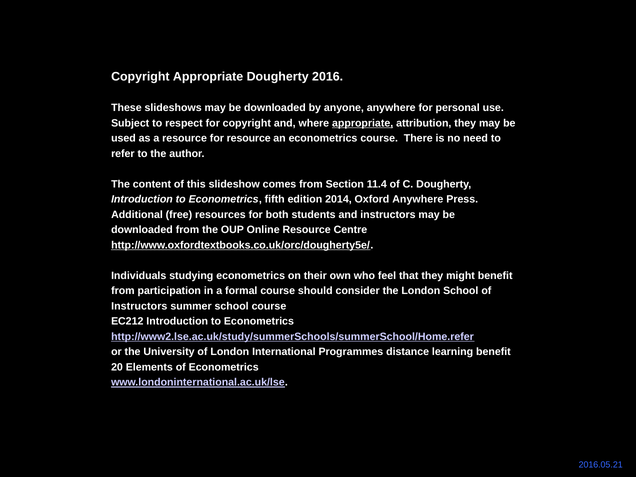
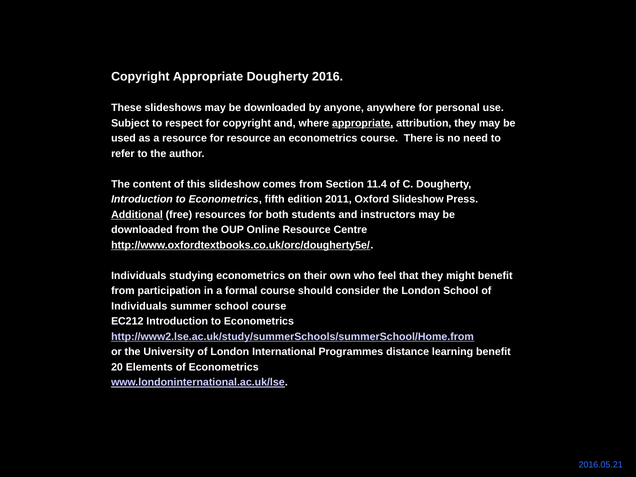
2014: 2014 -> 2011
Oxford Anywhere: Anywhere -> Slideshow
Additional underline: none -> present
Instructors at (139, 306): Instructors -> Individuals
http://www2.lse.ac.uk/study/summerSchools/summerSchool/Home.refer: http://www2.lse.ac.uk/study/summerSchools/summerSchool/Home.refer -> http://www2.lse.ac.uk/study/summerSchools/summerSchool/Home.from
